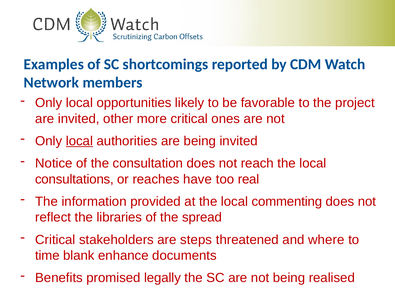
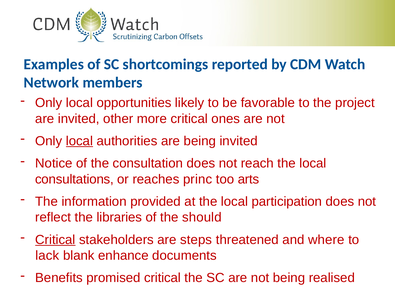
have: have -> princ
real: real -> arts
commenting: commenting -> participation
spread: spread -> should
Critical at (55, 240) underline: none -> present
time: time -> lack
promised legally: legally -> critical
